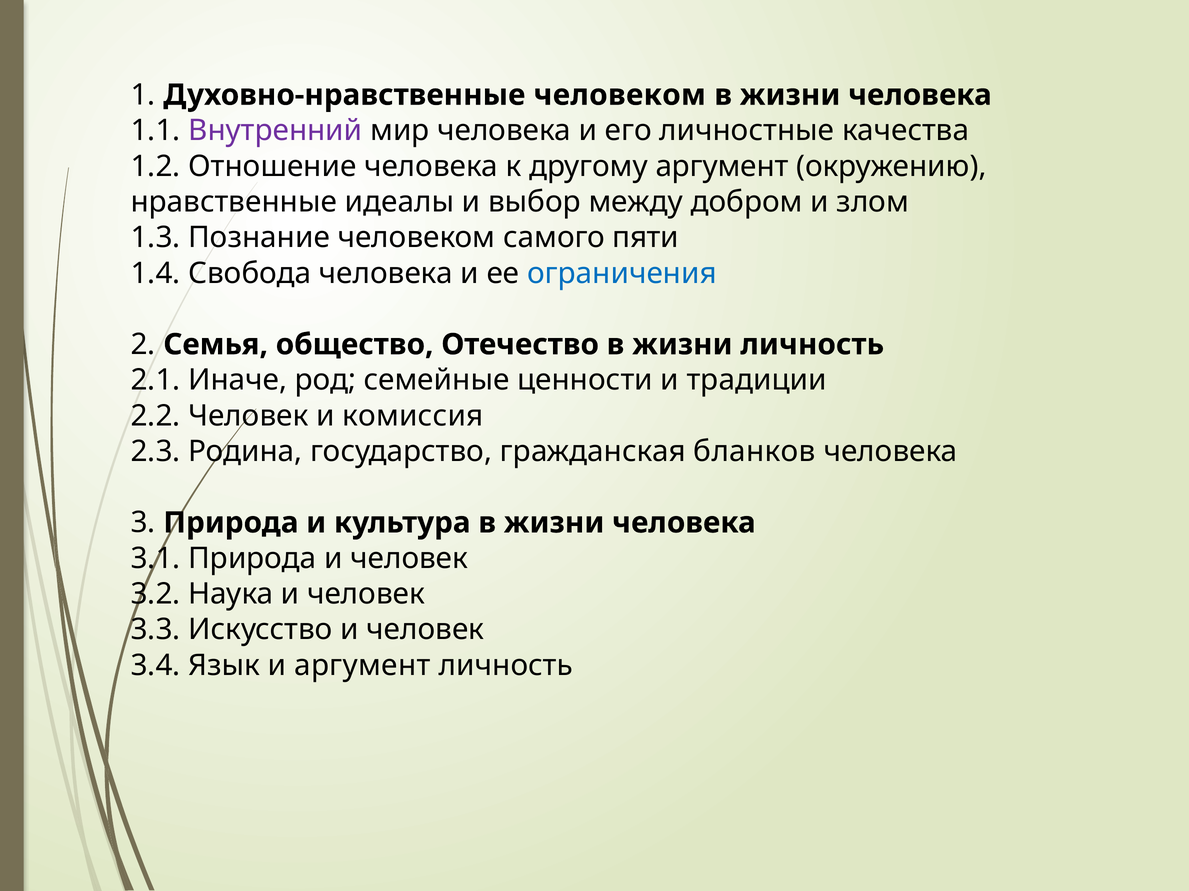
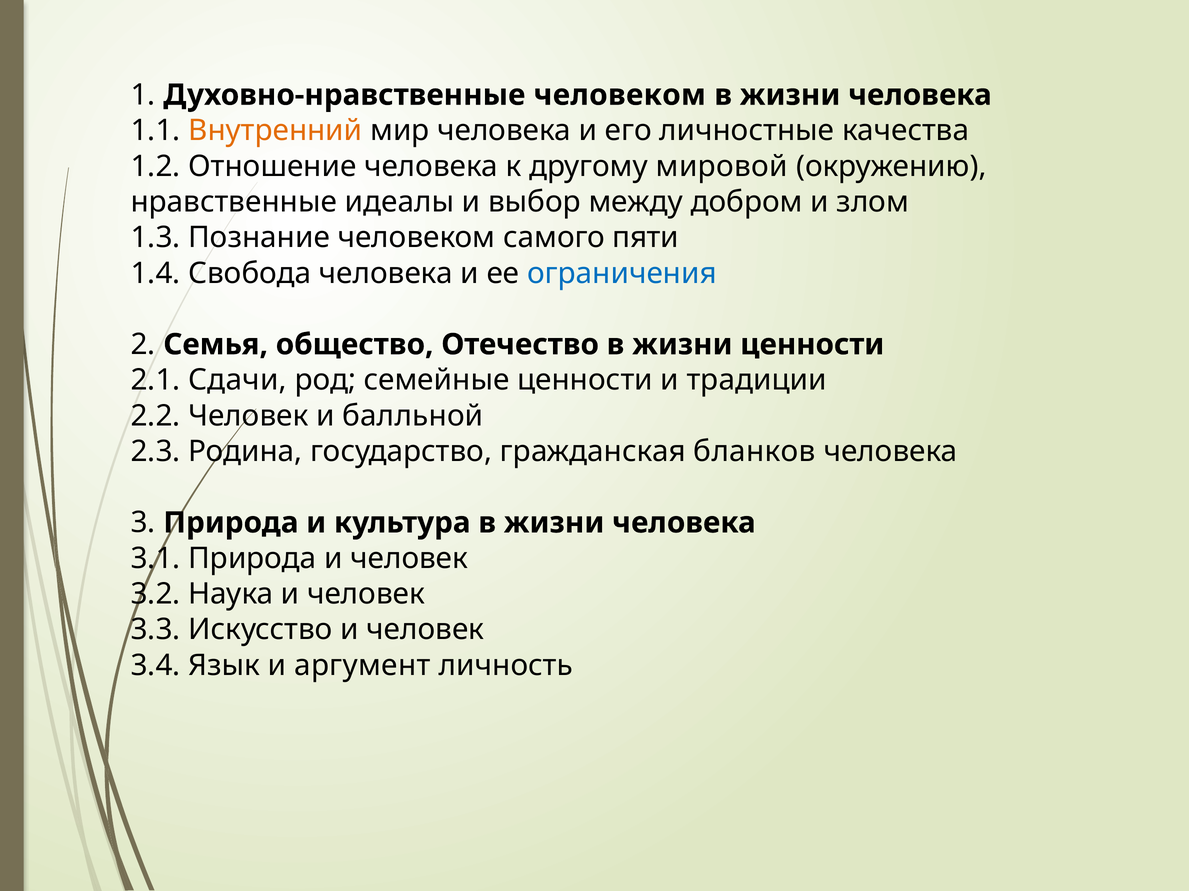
Внутренний colour: purple -> orange
другому аргумент: аргумент -> мировой
жизни личность: личность -> ценности
Иначе: Иначе -> Сдачи
комиссия: комиссия -> балльной
